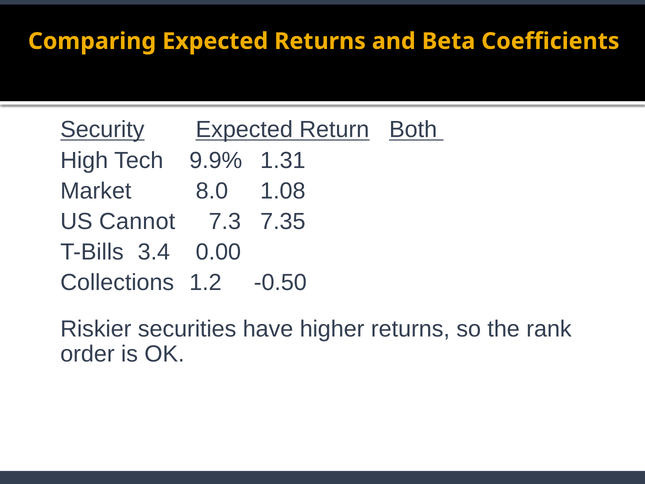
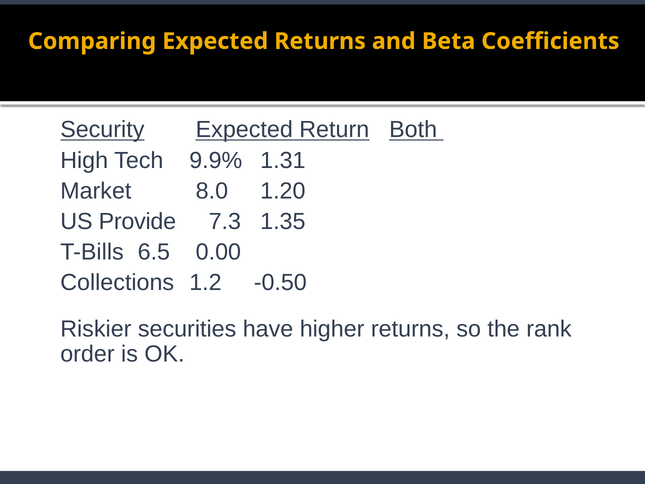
1.08: 1.08 -> 1.20
Cannot: Cannot -> Provide
7.35: 7.35 -> 1.35
3.4: 3.4 -> 6.5
